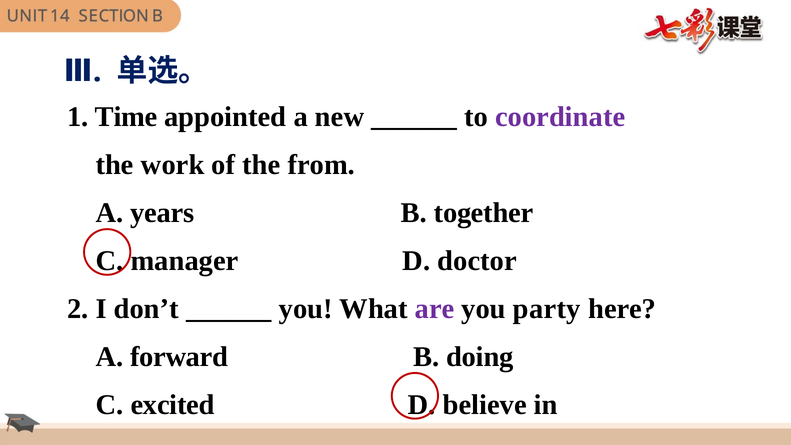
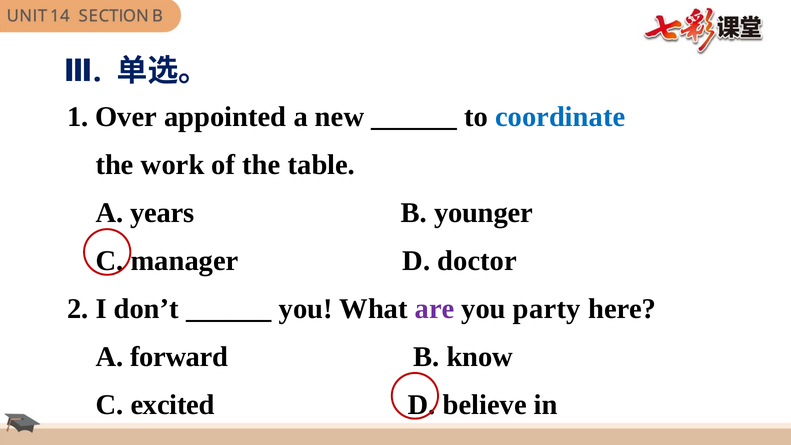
Time: Time -> Over
coordinate colour: purple -> blue
from: from -> table
together: together -> younger
doing: doing -> know
